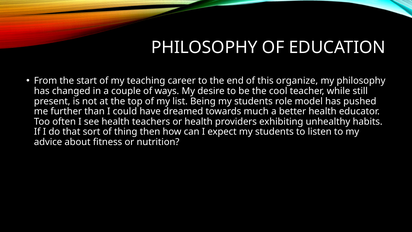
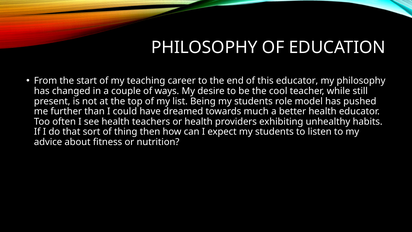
this organize: organize -> educator
